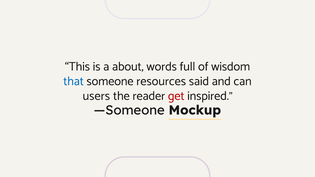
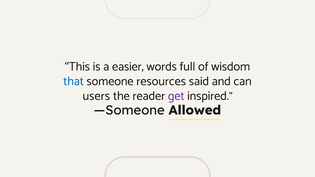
about: about -> easier
get colour: red -> purple
Mockup: Mockup -> Allowed
